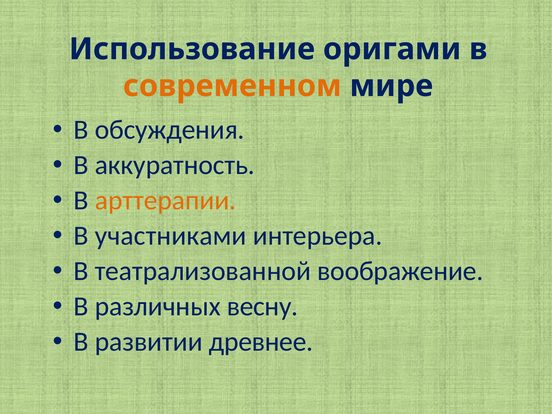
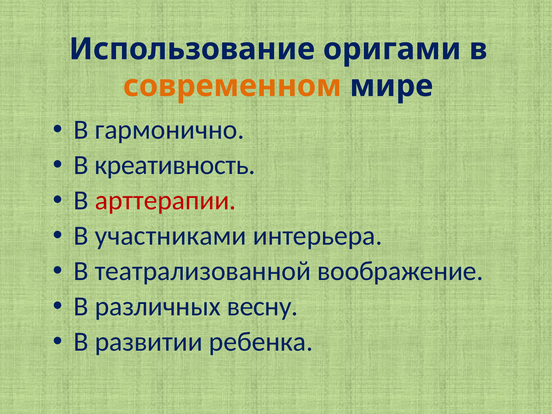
обсуждения: обсуждения -> гармонично
аккуратность: аккуратность -> креативность
арттерапии colour: orange -> red
древнее: древнее -> ребенка
